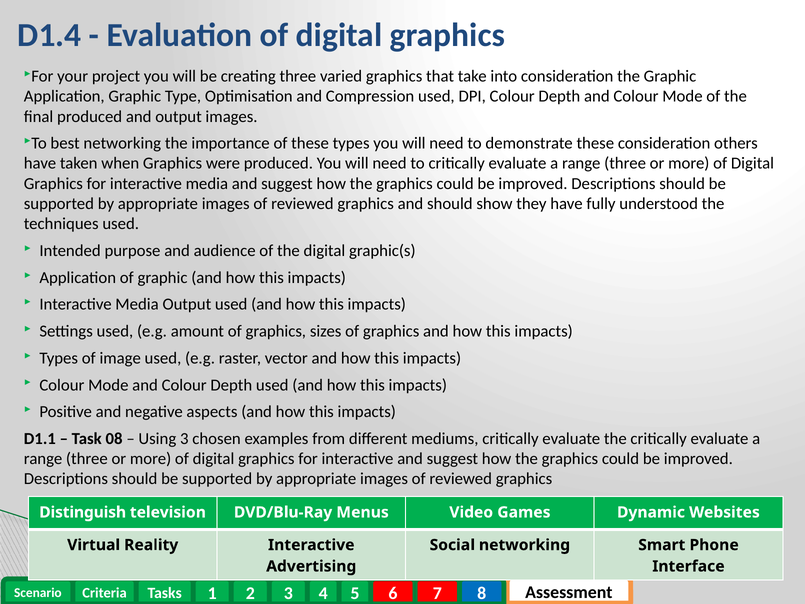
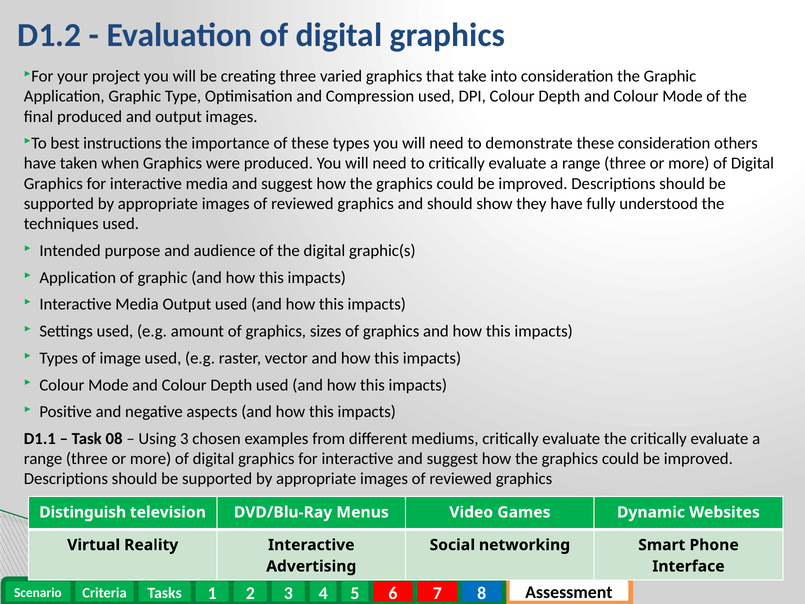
D1.4: D1.4 -> D1.2
best networking: networking -> instructions
